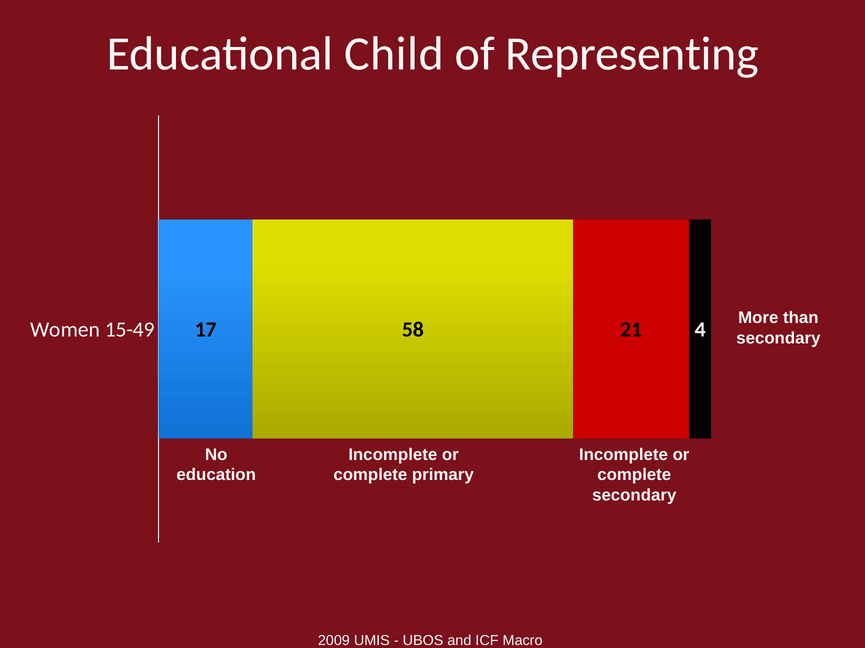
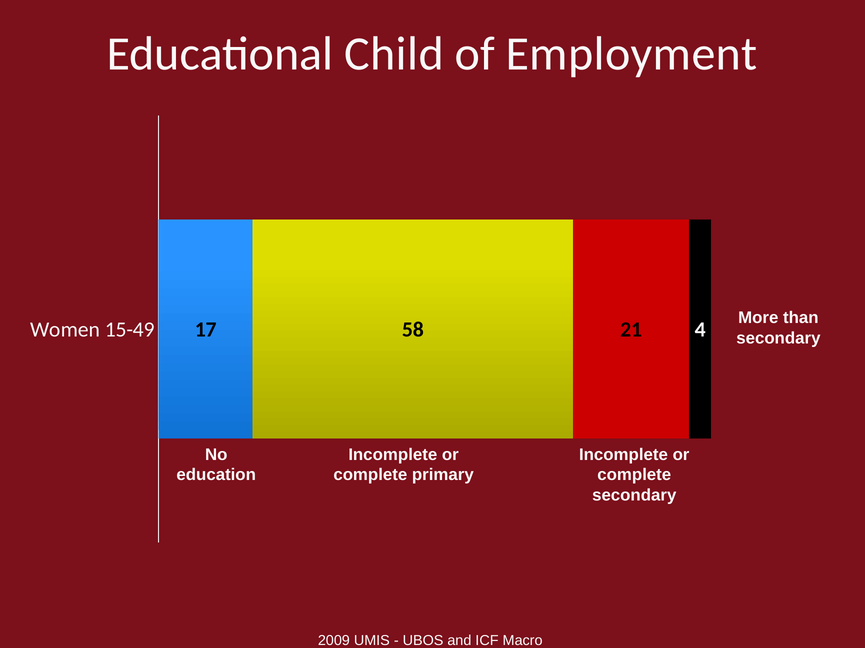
Representing: Representing -> Employment
